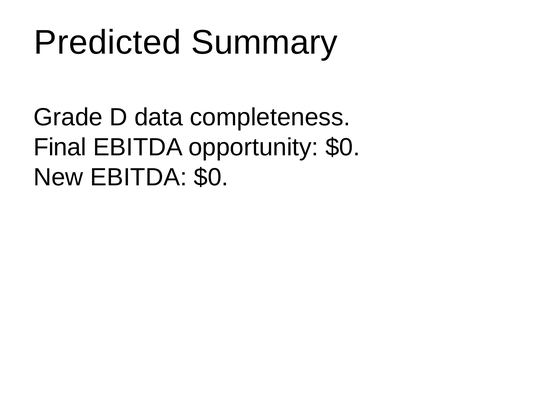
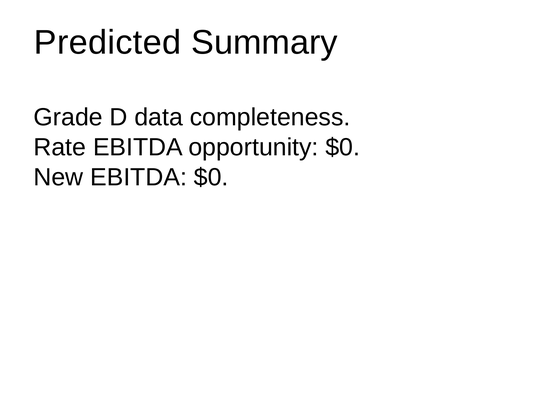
Final: Final -> Rate
